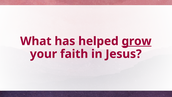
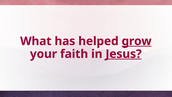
Jesus underline: none -> present
